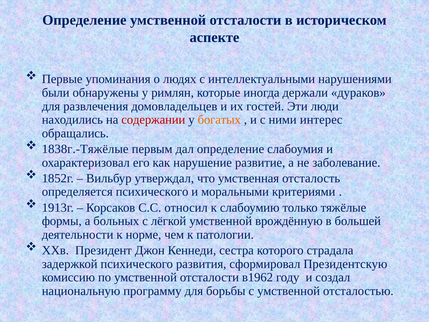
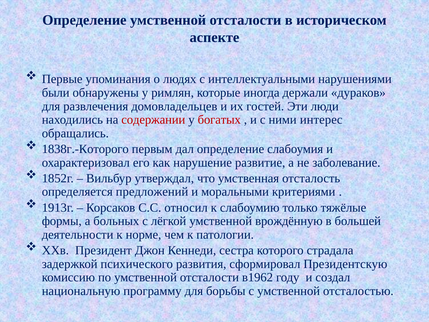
богатых colour: orange -> red
1838г.-Тяжёлые: 1838г.-Тяжёлые -> 1838г.-Которого
определяется психического: психического -> предложений
